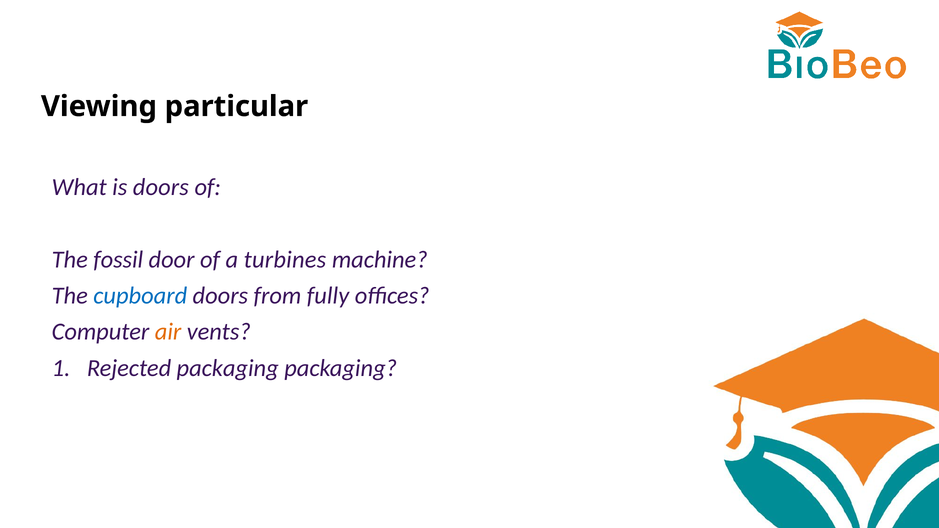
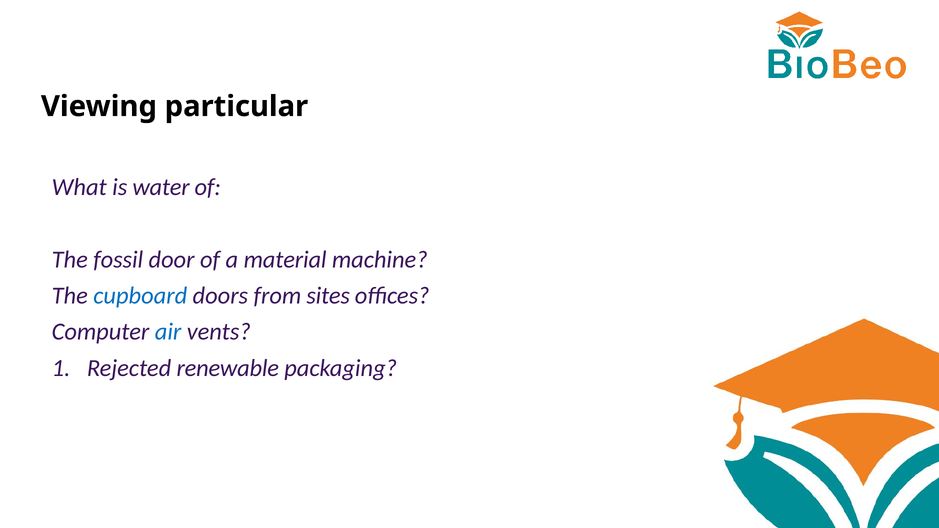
is doors: doors -> water
turbines: turbines -> material
fully: fully -> sites
air colour: orange -> blue
Rejected packaging: packaging -> renewable
